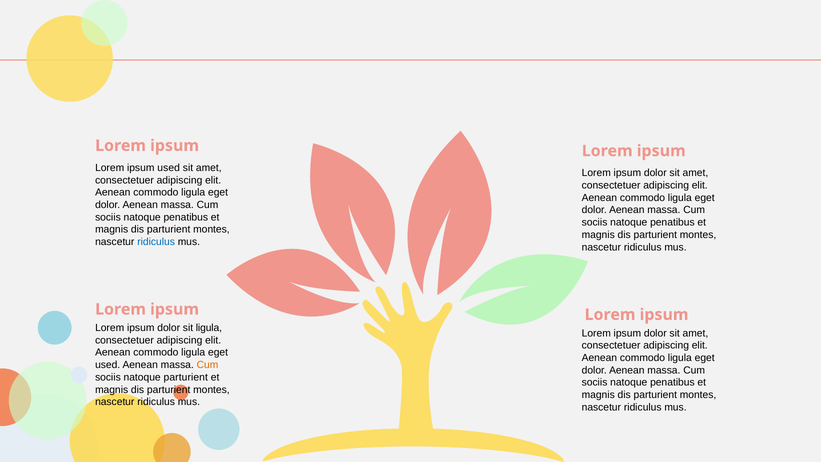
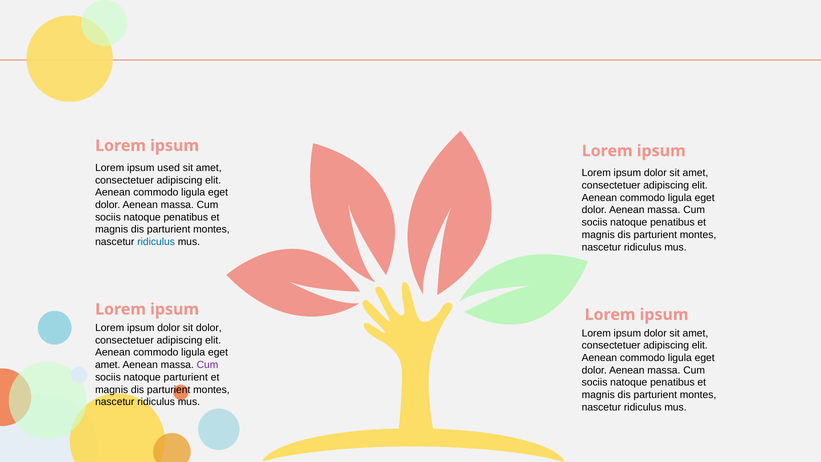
sit ligula: ligula -> dolor
used at (108, 365): used -> amet
Cum at (208, 365) colour: orange -> purple
